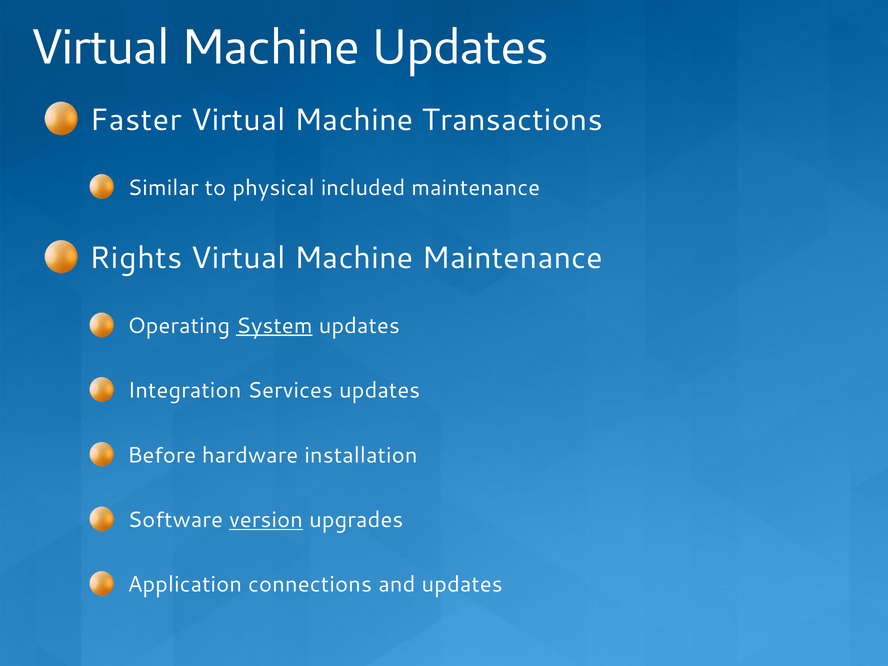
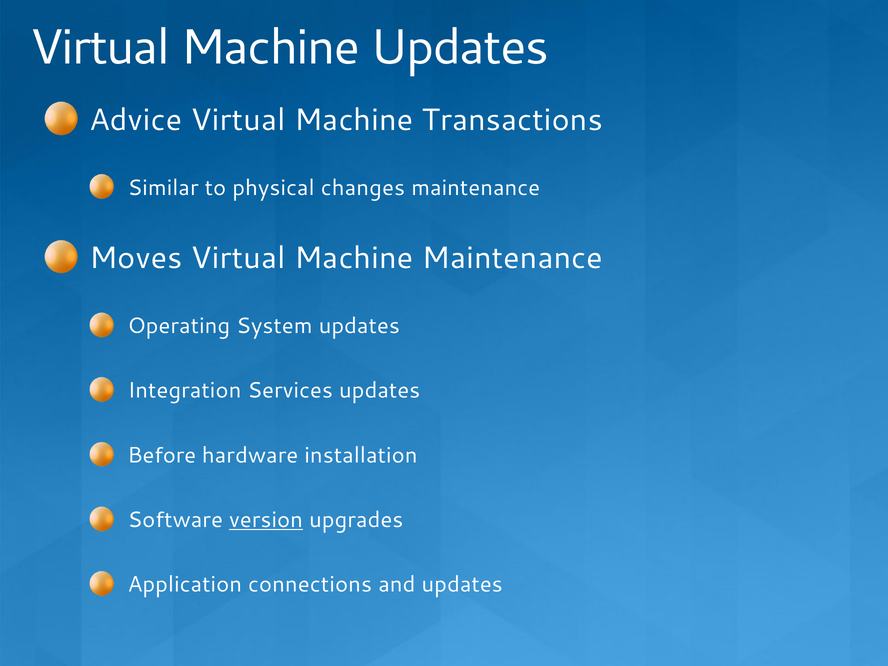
Faster: Faster -> Advice
included: included -> changes
Rights: Rights -> Moves
System underline: present -> none
